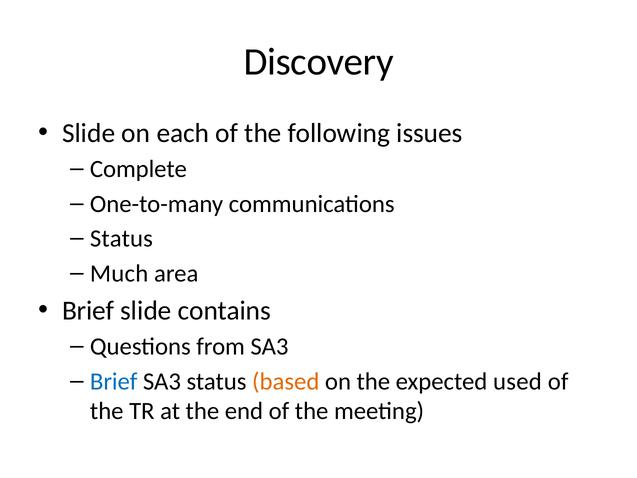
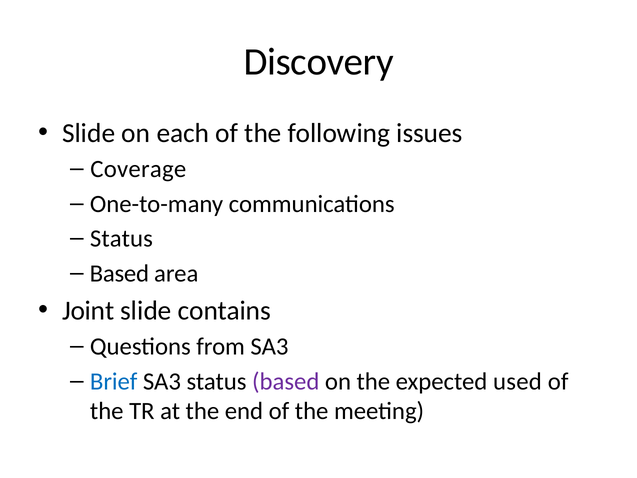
Complete: Complete -> Coverage
Much at (119, 273): Much -> Based
Brief at (88, 310): Brief -> Joint
based at (286, 381) colour: orange -> purple
